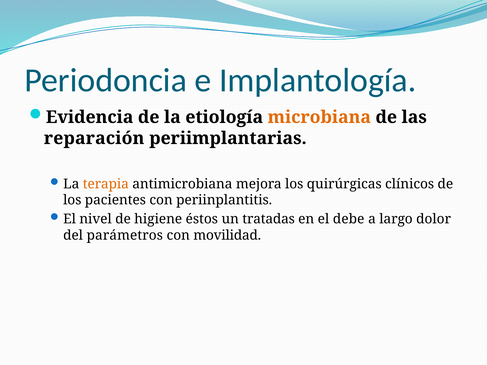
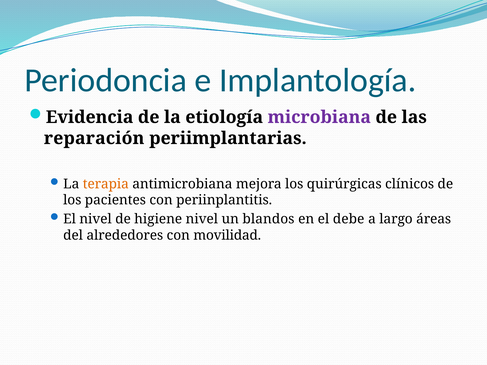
microbiana colour: orange -> purple
higiene éstos: éstos -> nivel
tratadas: tratadas -> blandos
dolor: dolor -> áreas
parámetros: parámetros -> alrededores
